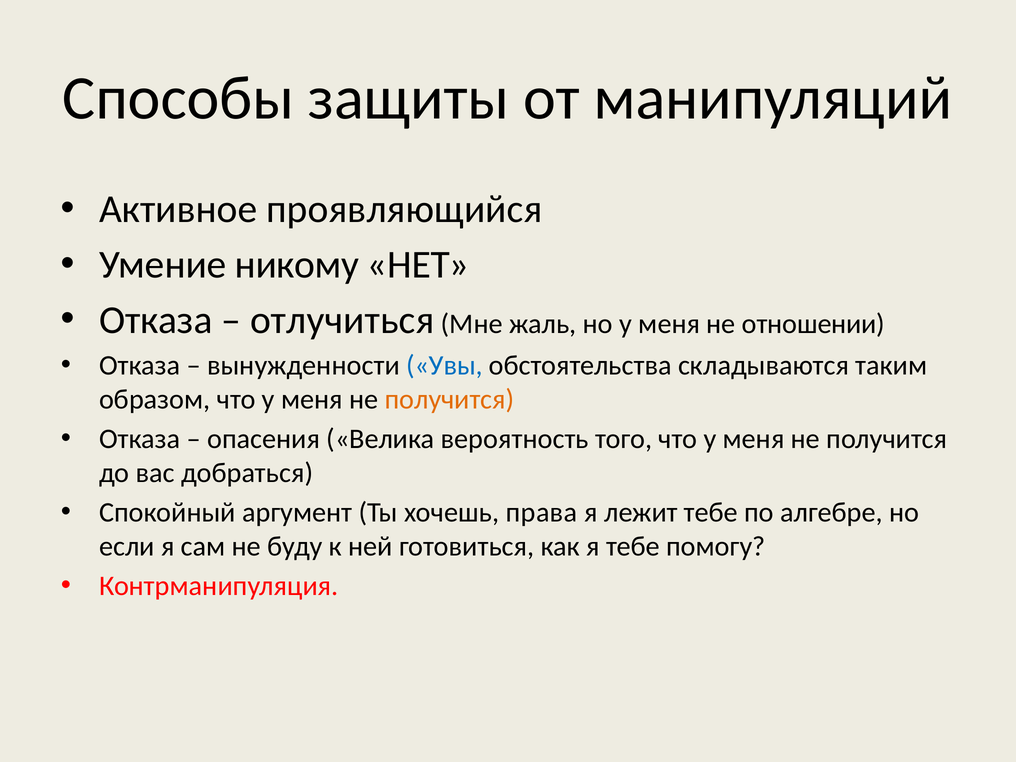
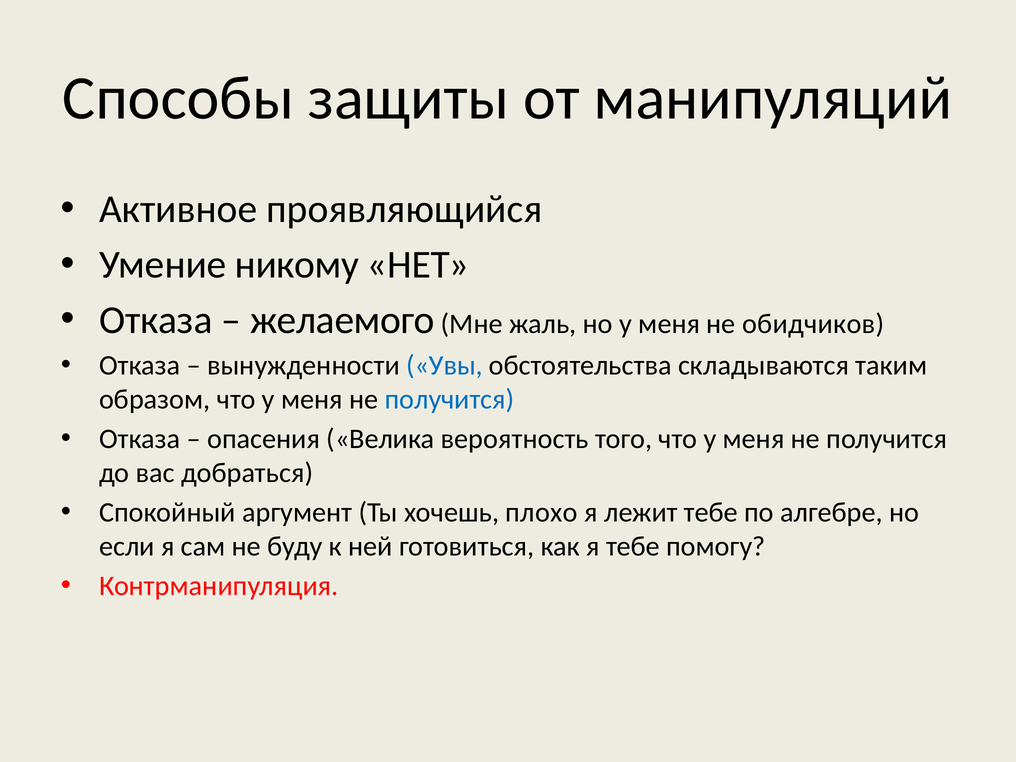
отлучиться: отлучиться -> желаемого
отношении: отношении -> обидчиков
получится at (449, 399) colour: orange -> blue
права: права -> плохо
